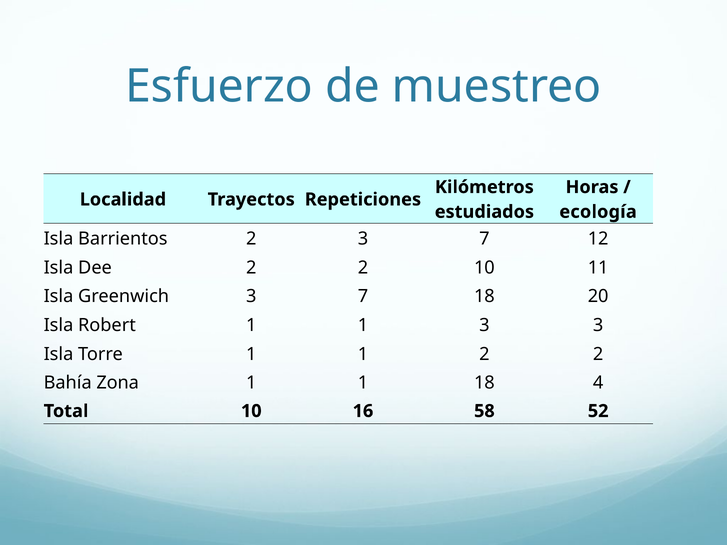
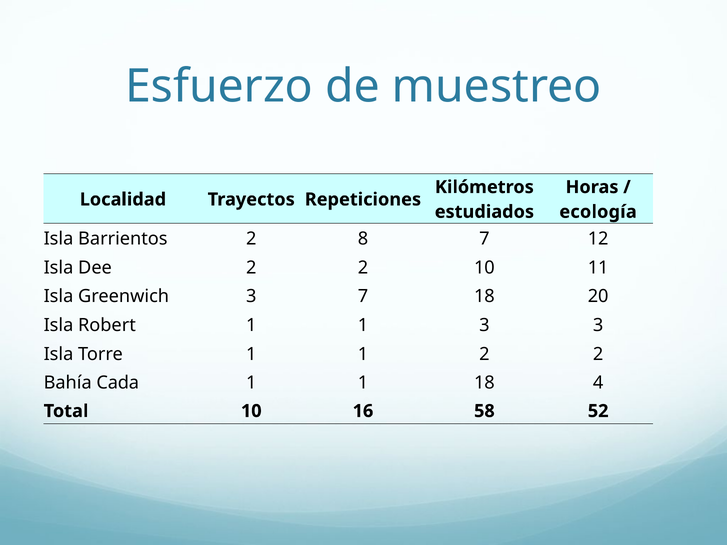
2 3: 3 -> 8
Zona: Zona -> Cada
